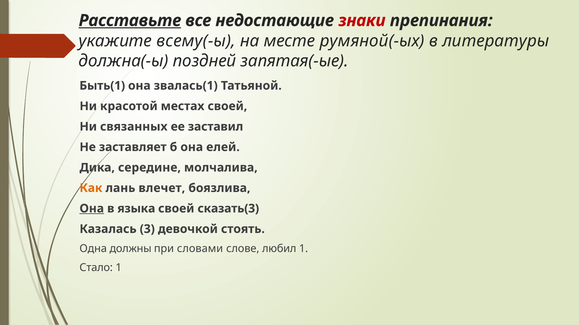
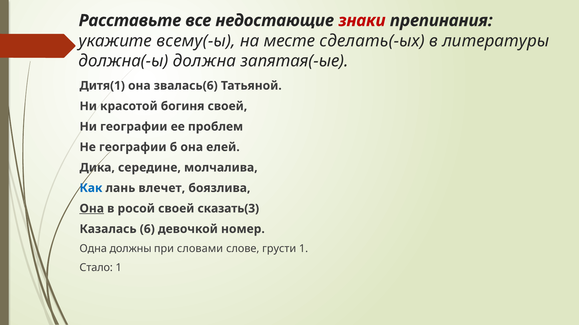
Расставьте underline: present -> none
румяной(-ых: румяной(-ых -> сделать(-ых
поздней: поздней -> должна
Быть(1: Быть(1 -> Дитя(1
звалась(1: звалась(1 -> звалась(6
местах: местах -> богиня
Ни связанных: связанных -> географии
заставил: заставил -> проблем
Не заставляет: заставляет -> географии
Как colour: orange -> blue
языка: языка -> росой
3: 3 -> 6
стоять: стоять -> номер
любил: любил -> грусти
